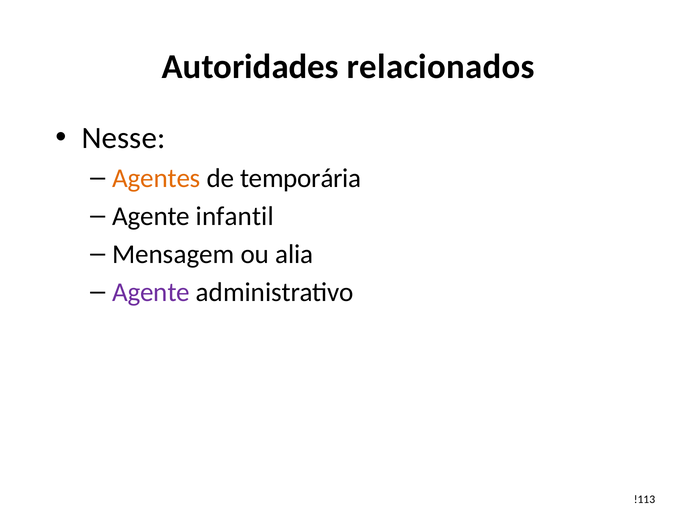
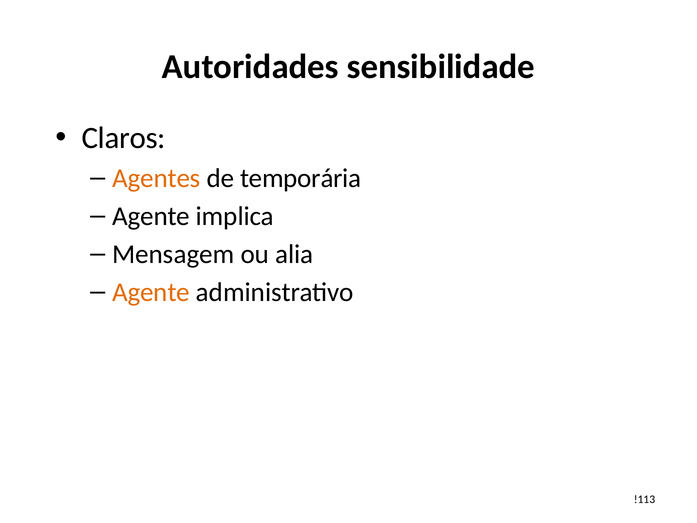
relacionados: relacionados -> sensibilidade
Nesse: Nesse -> Claros
infantil: infantil -> implica
Agente at (151, 292) colour: purple -> orange
